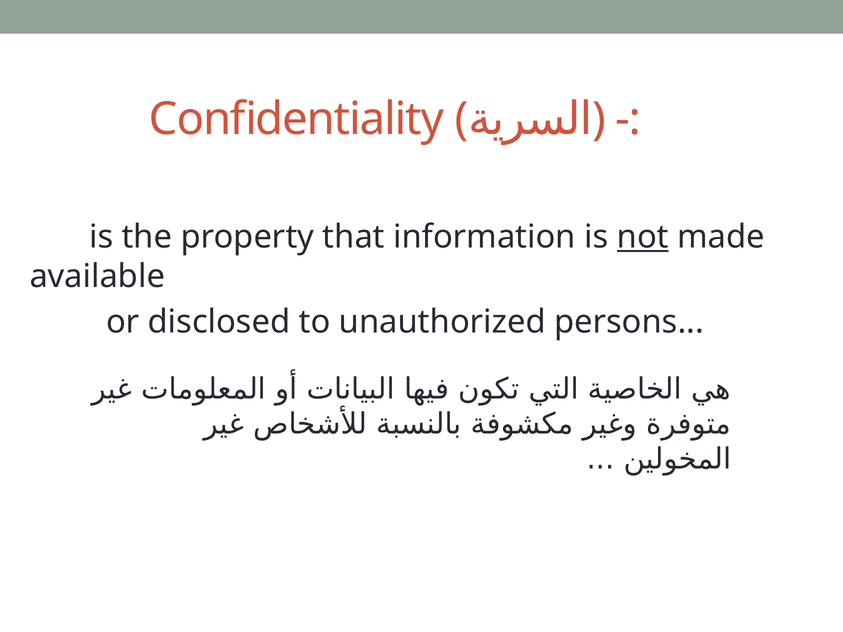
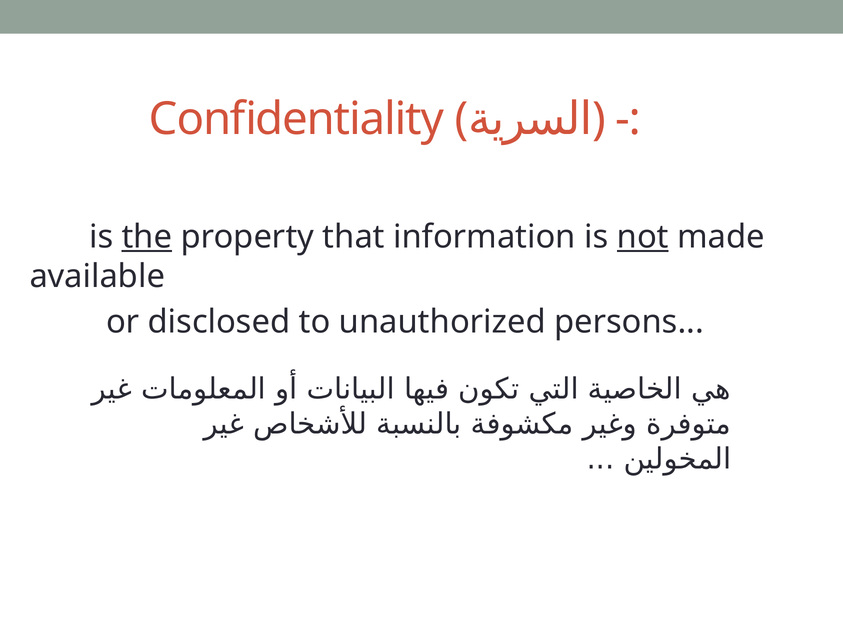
the underline: none -> present
